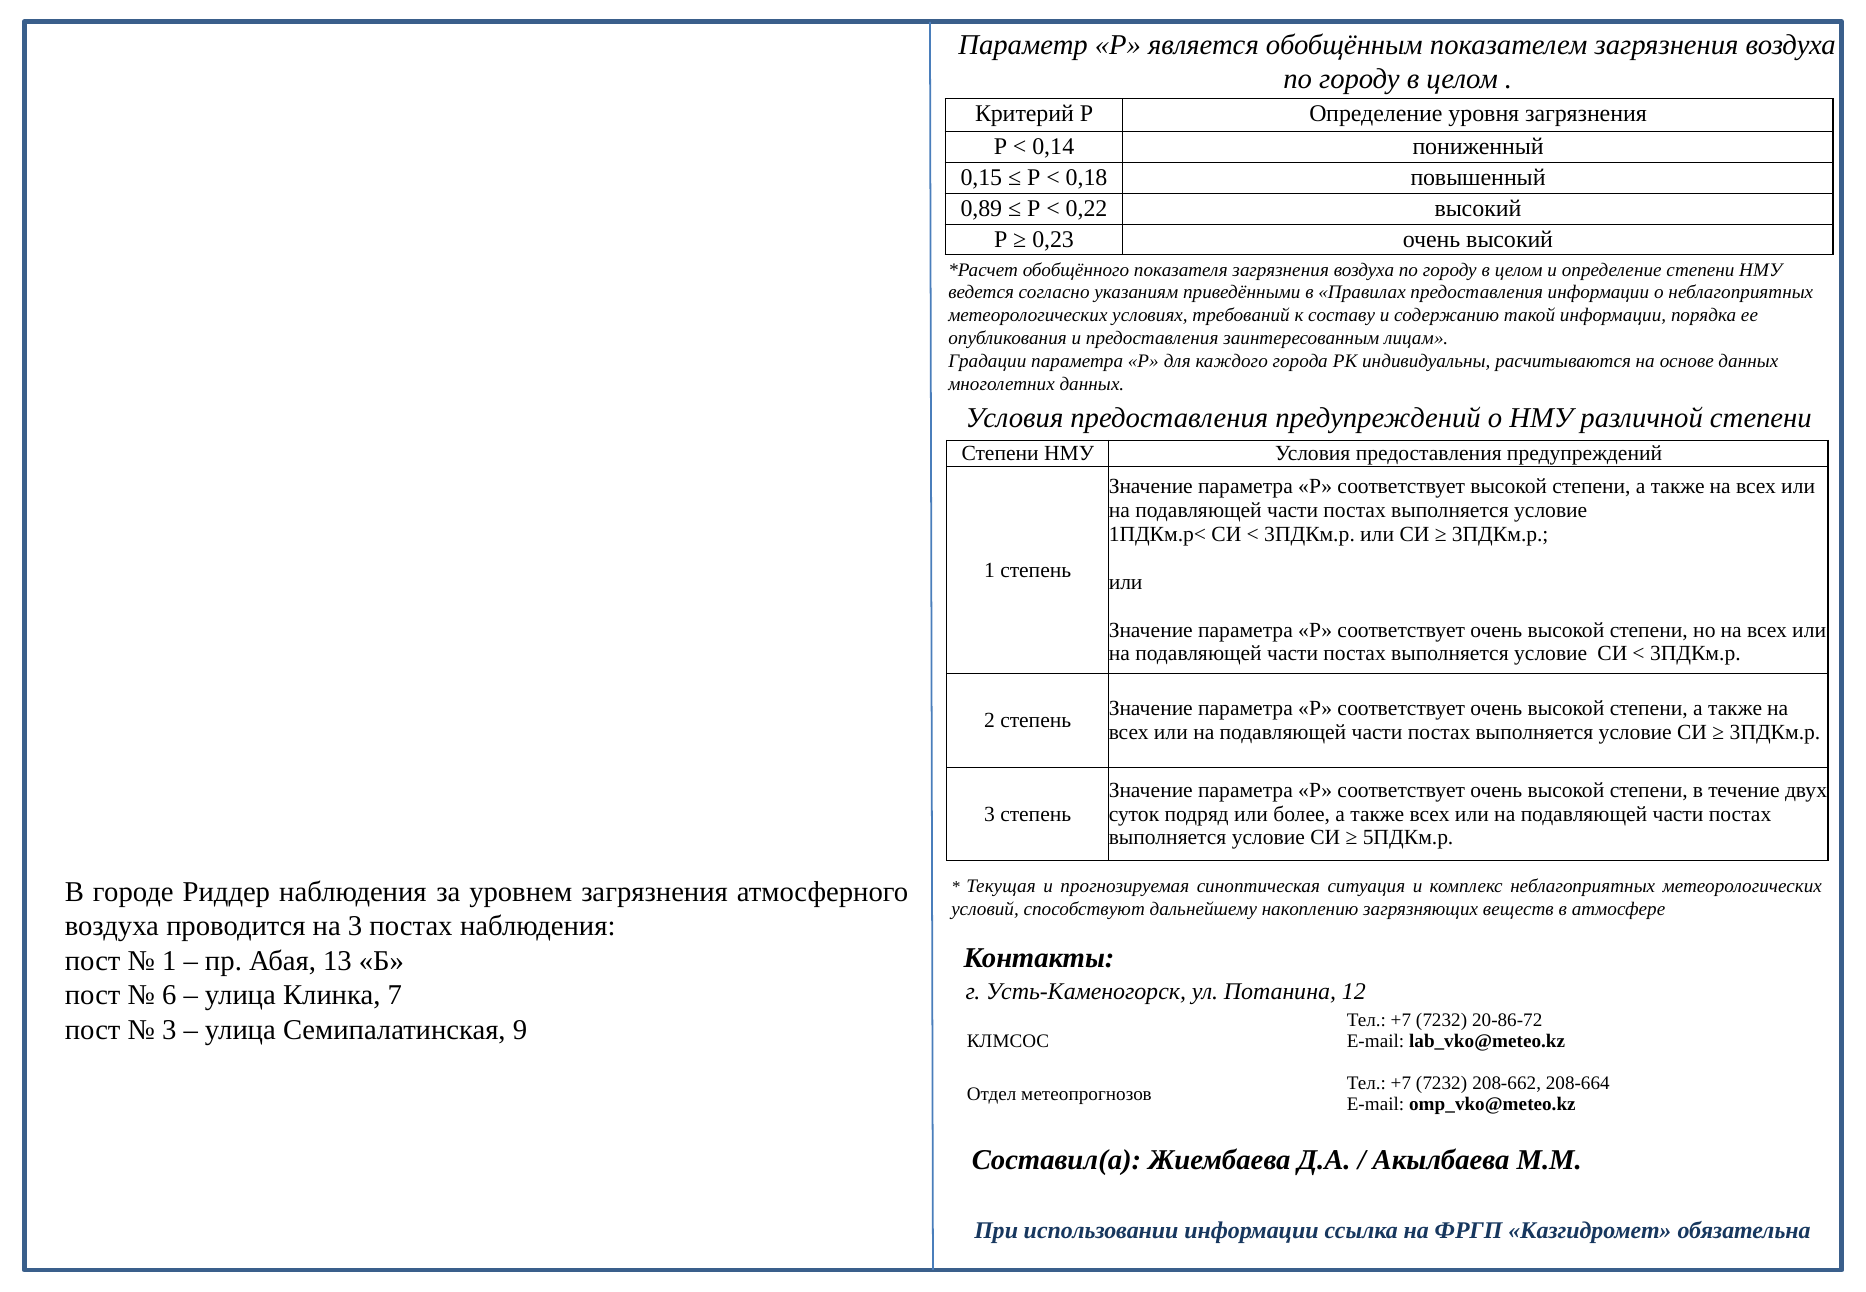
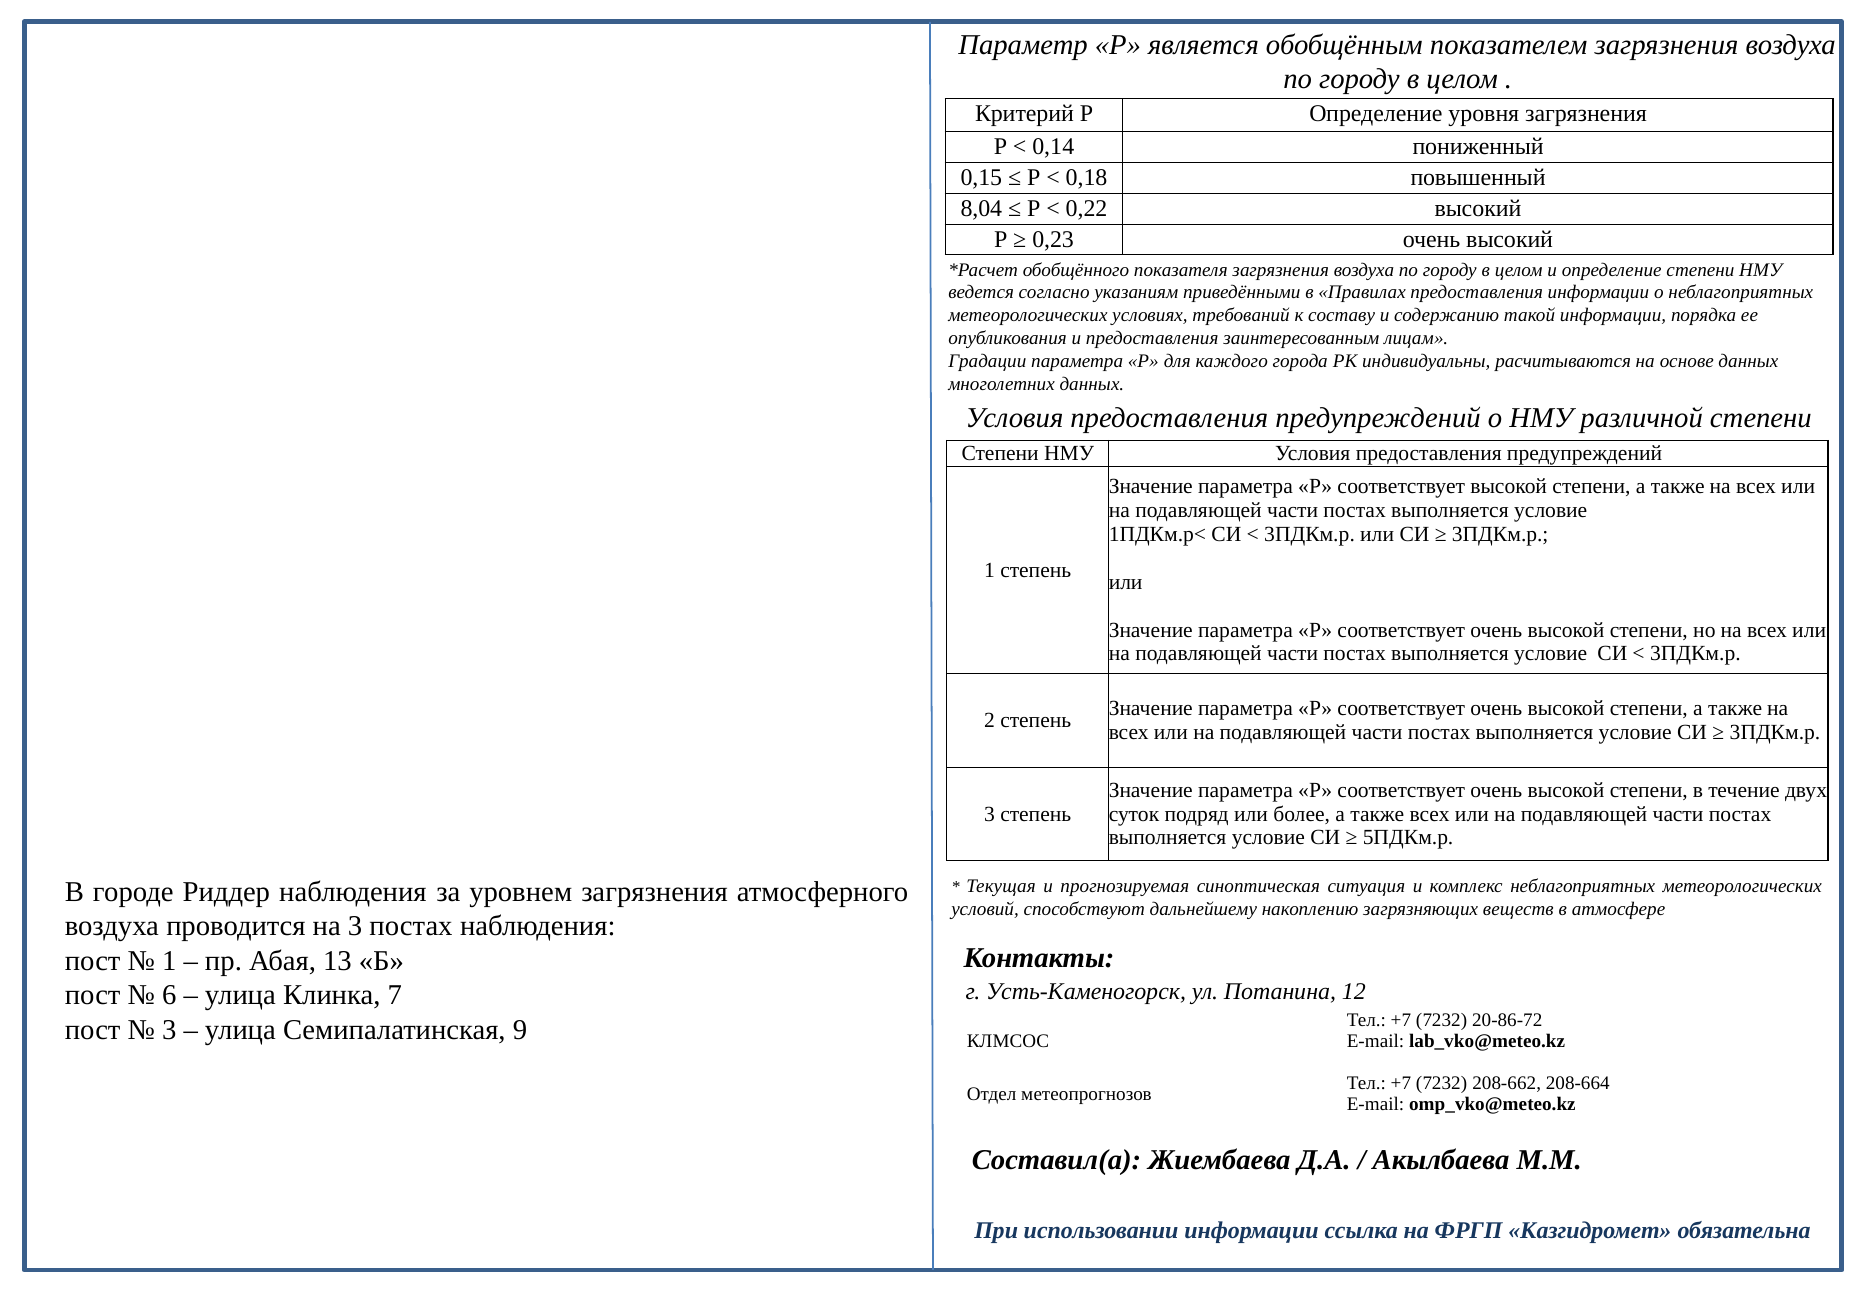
0,89: 0,89 -> 8,04
